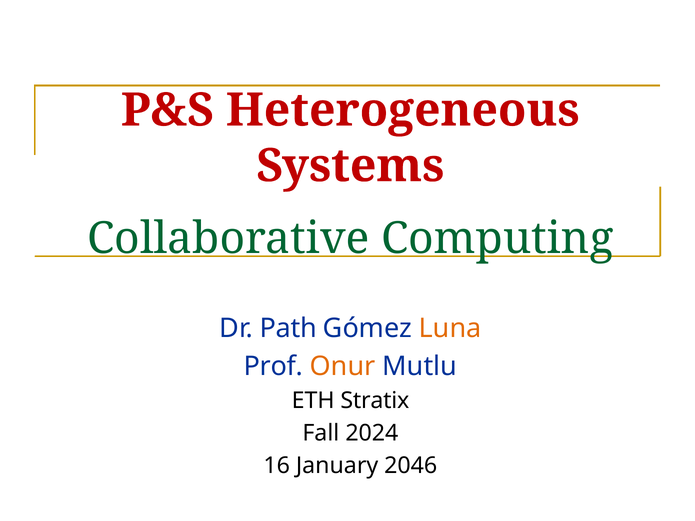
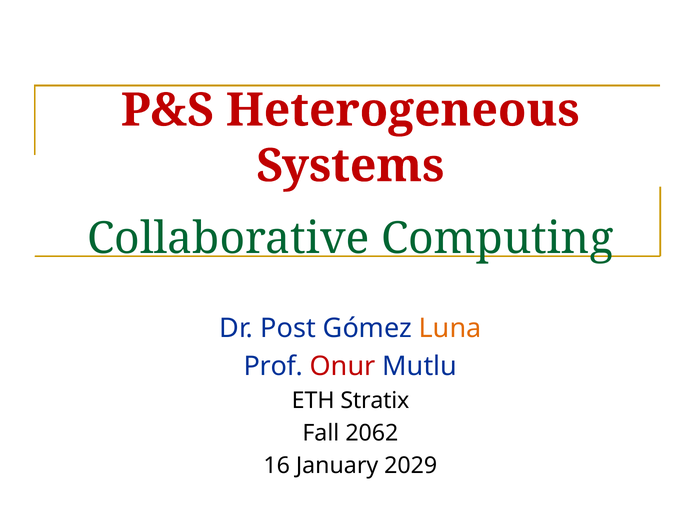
Path: Path -> Post
Onur colour: orange -> red
2024: 2024 -> 2062
2046: 2046 -> 2029
